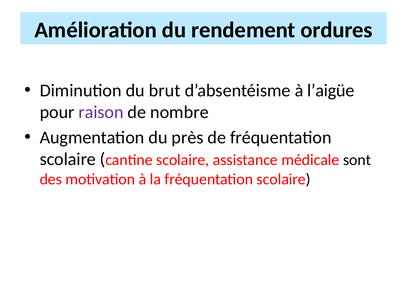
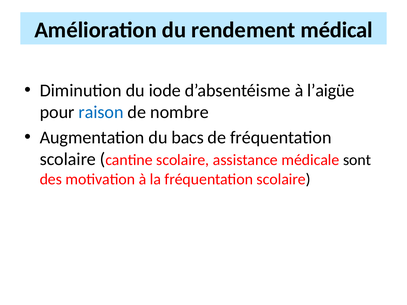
ordures: ordures -> médical
brut: brut -> iode
raison colour: purple -> blue
près: près -> bacs
